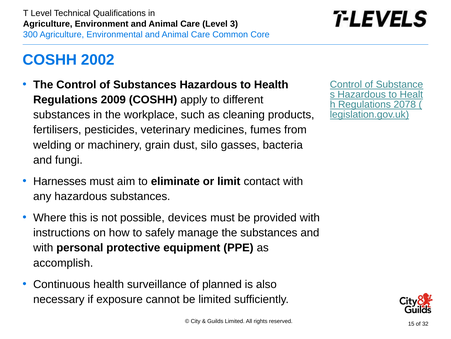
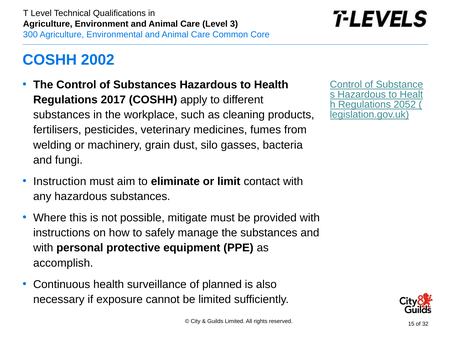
2009: 2009 -> 2017
2078: 2078 -> 2052
Harnesses: Harnesses -> Instruction
devices: devices -> mitigate
